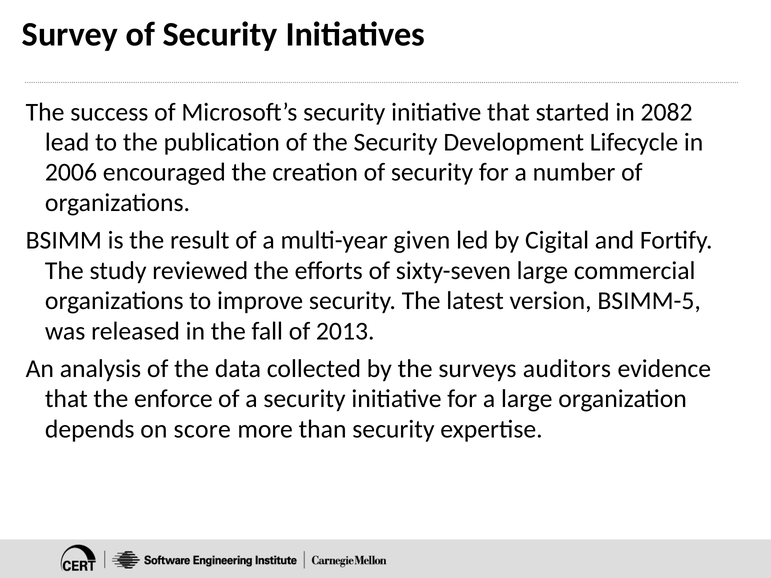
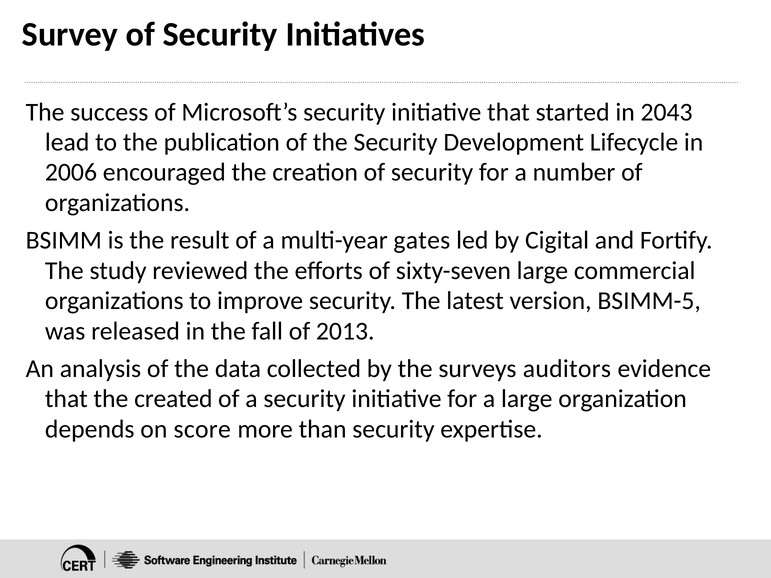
2082: 2082 -> 2043
given: given -> gates
enforce: enforce -> created
